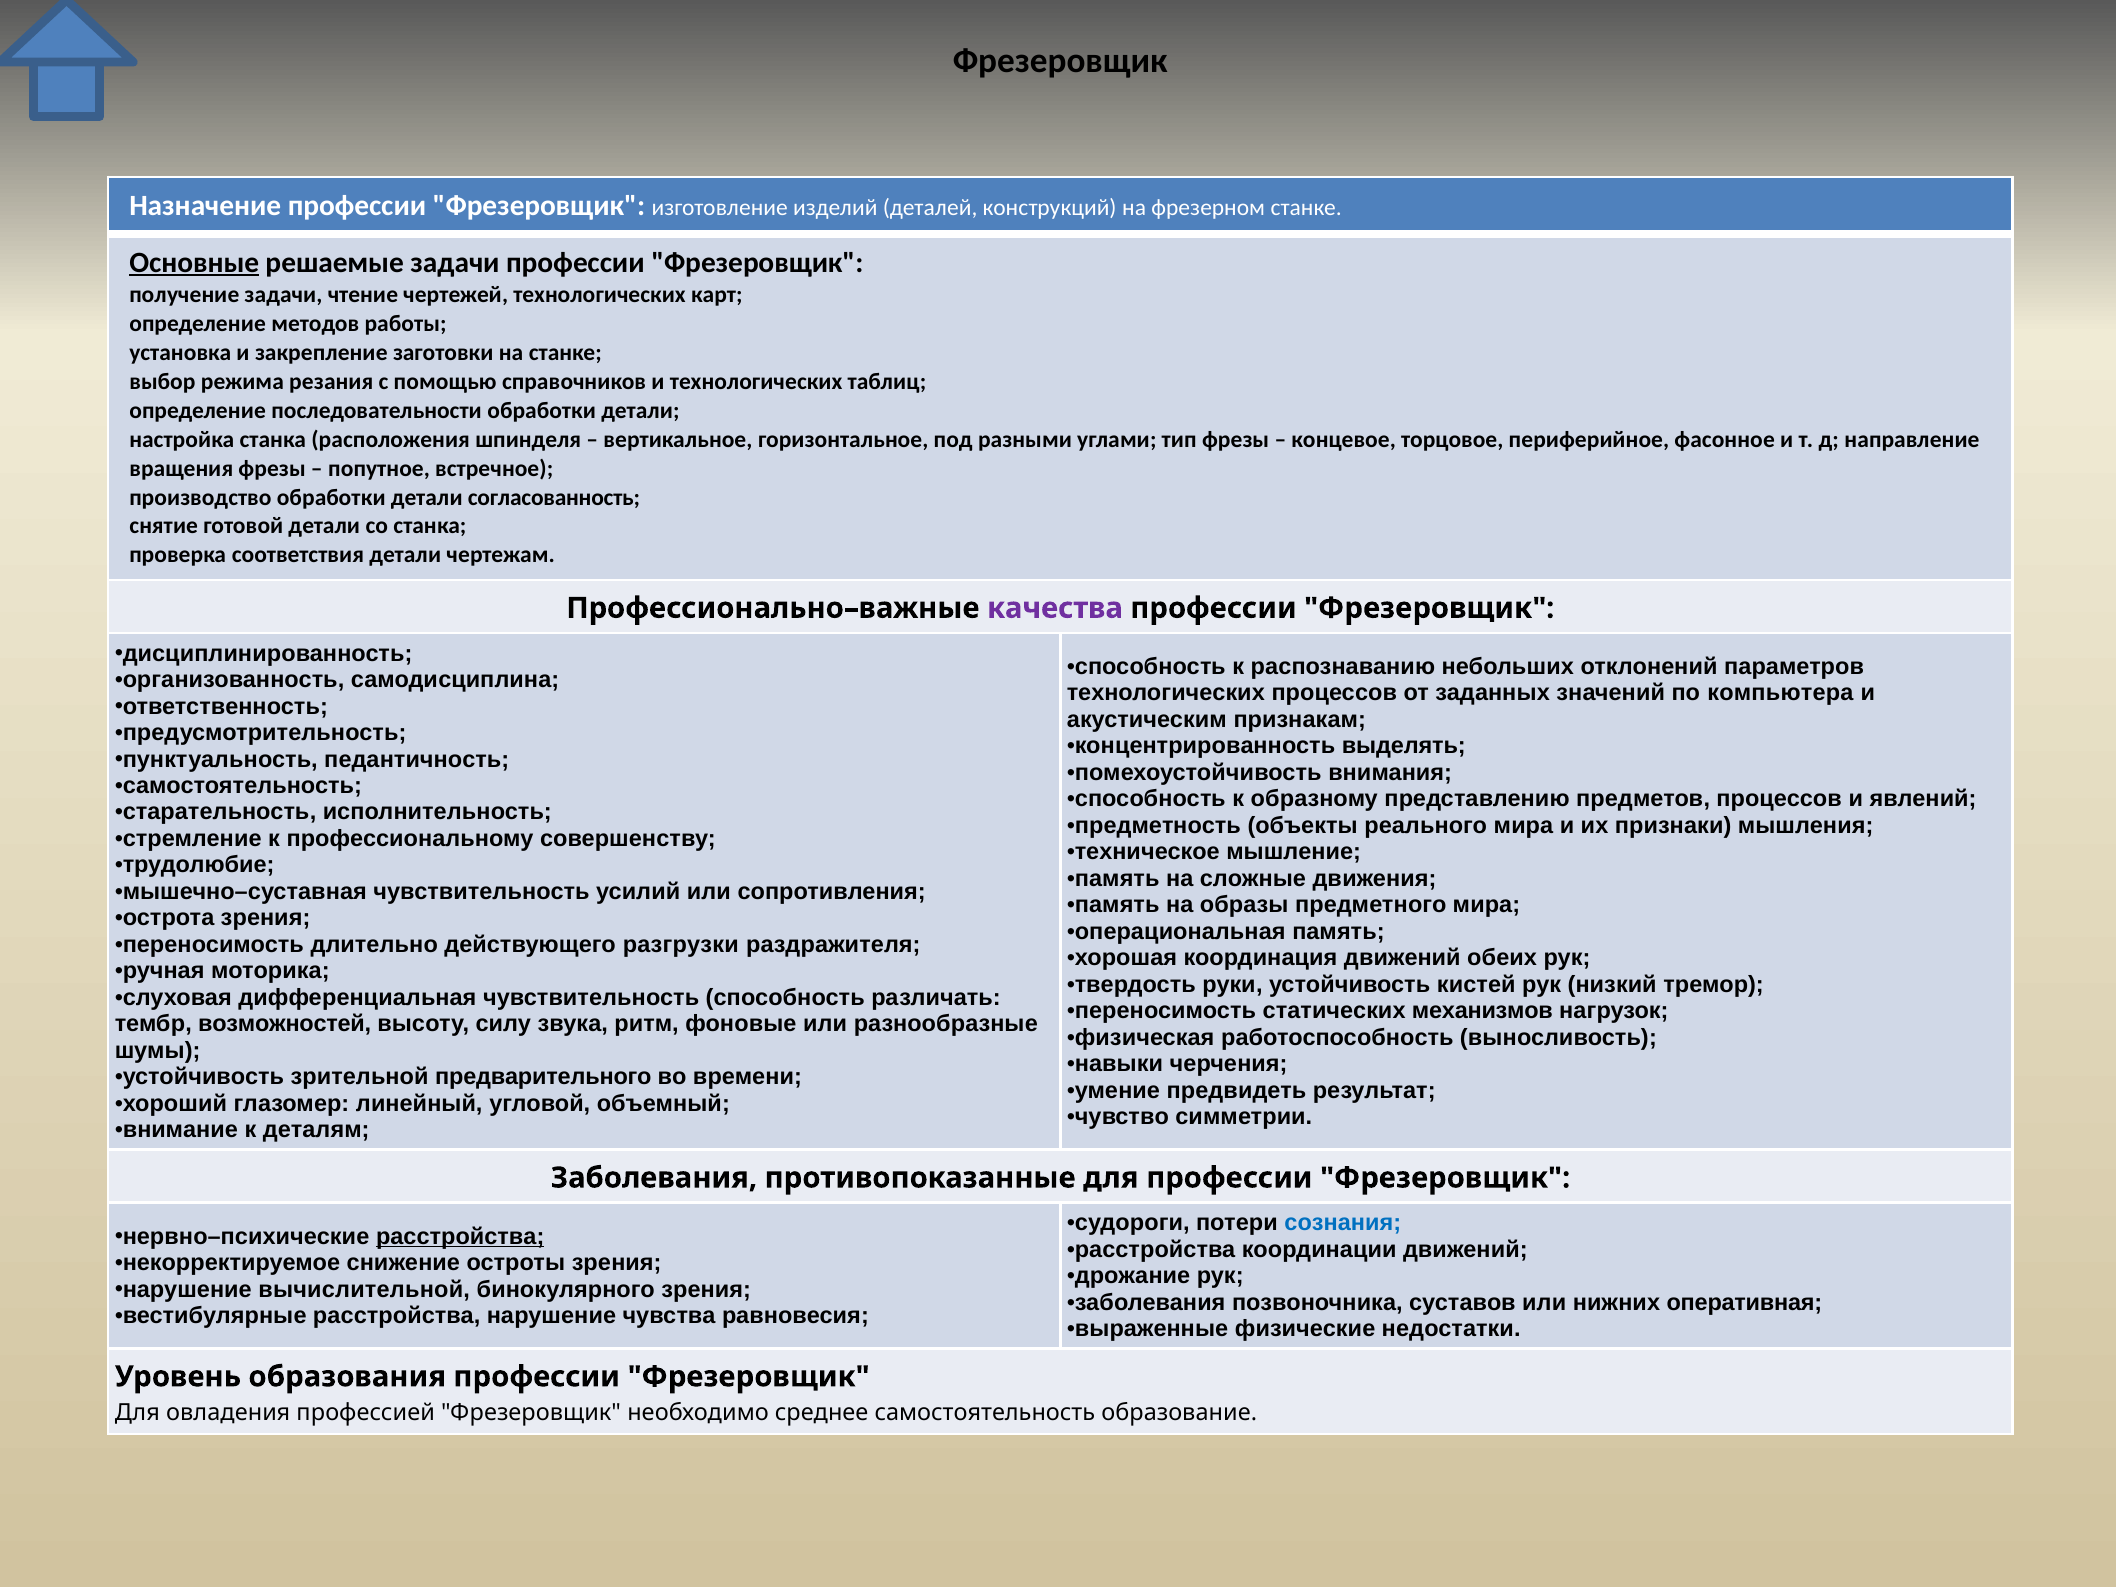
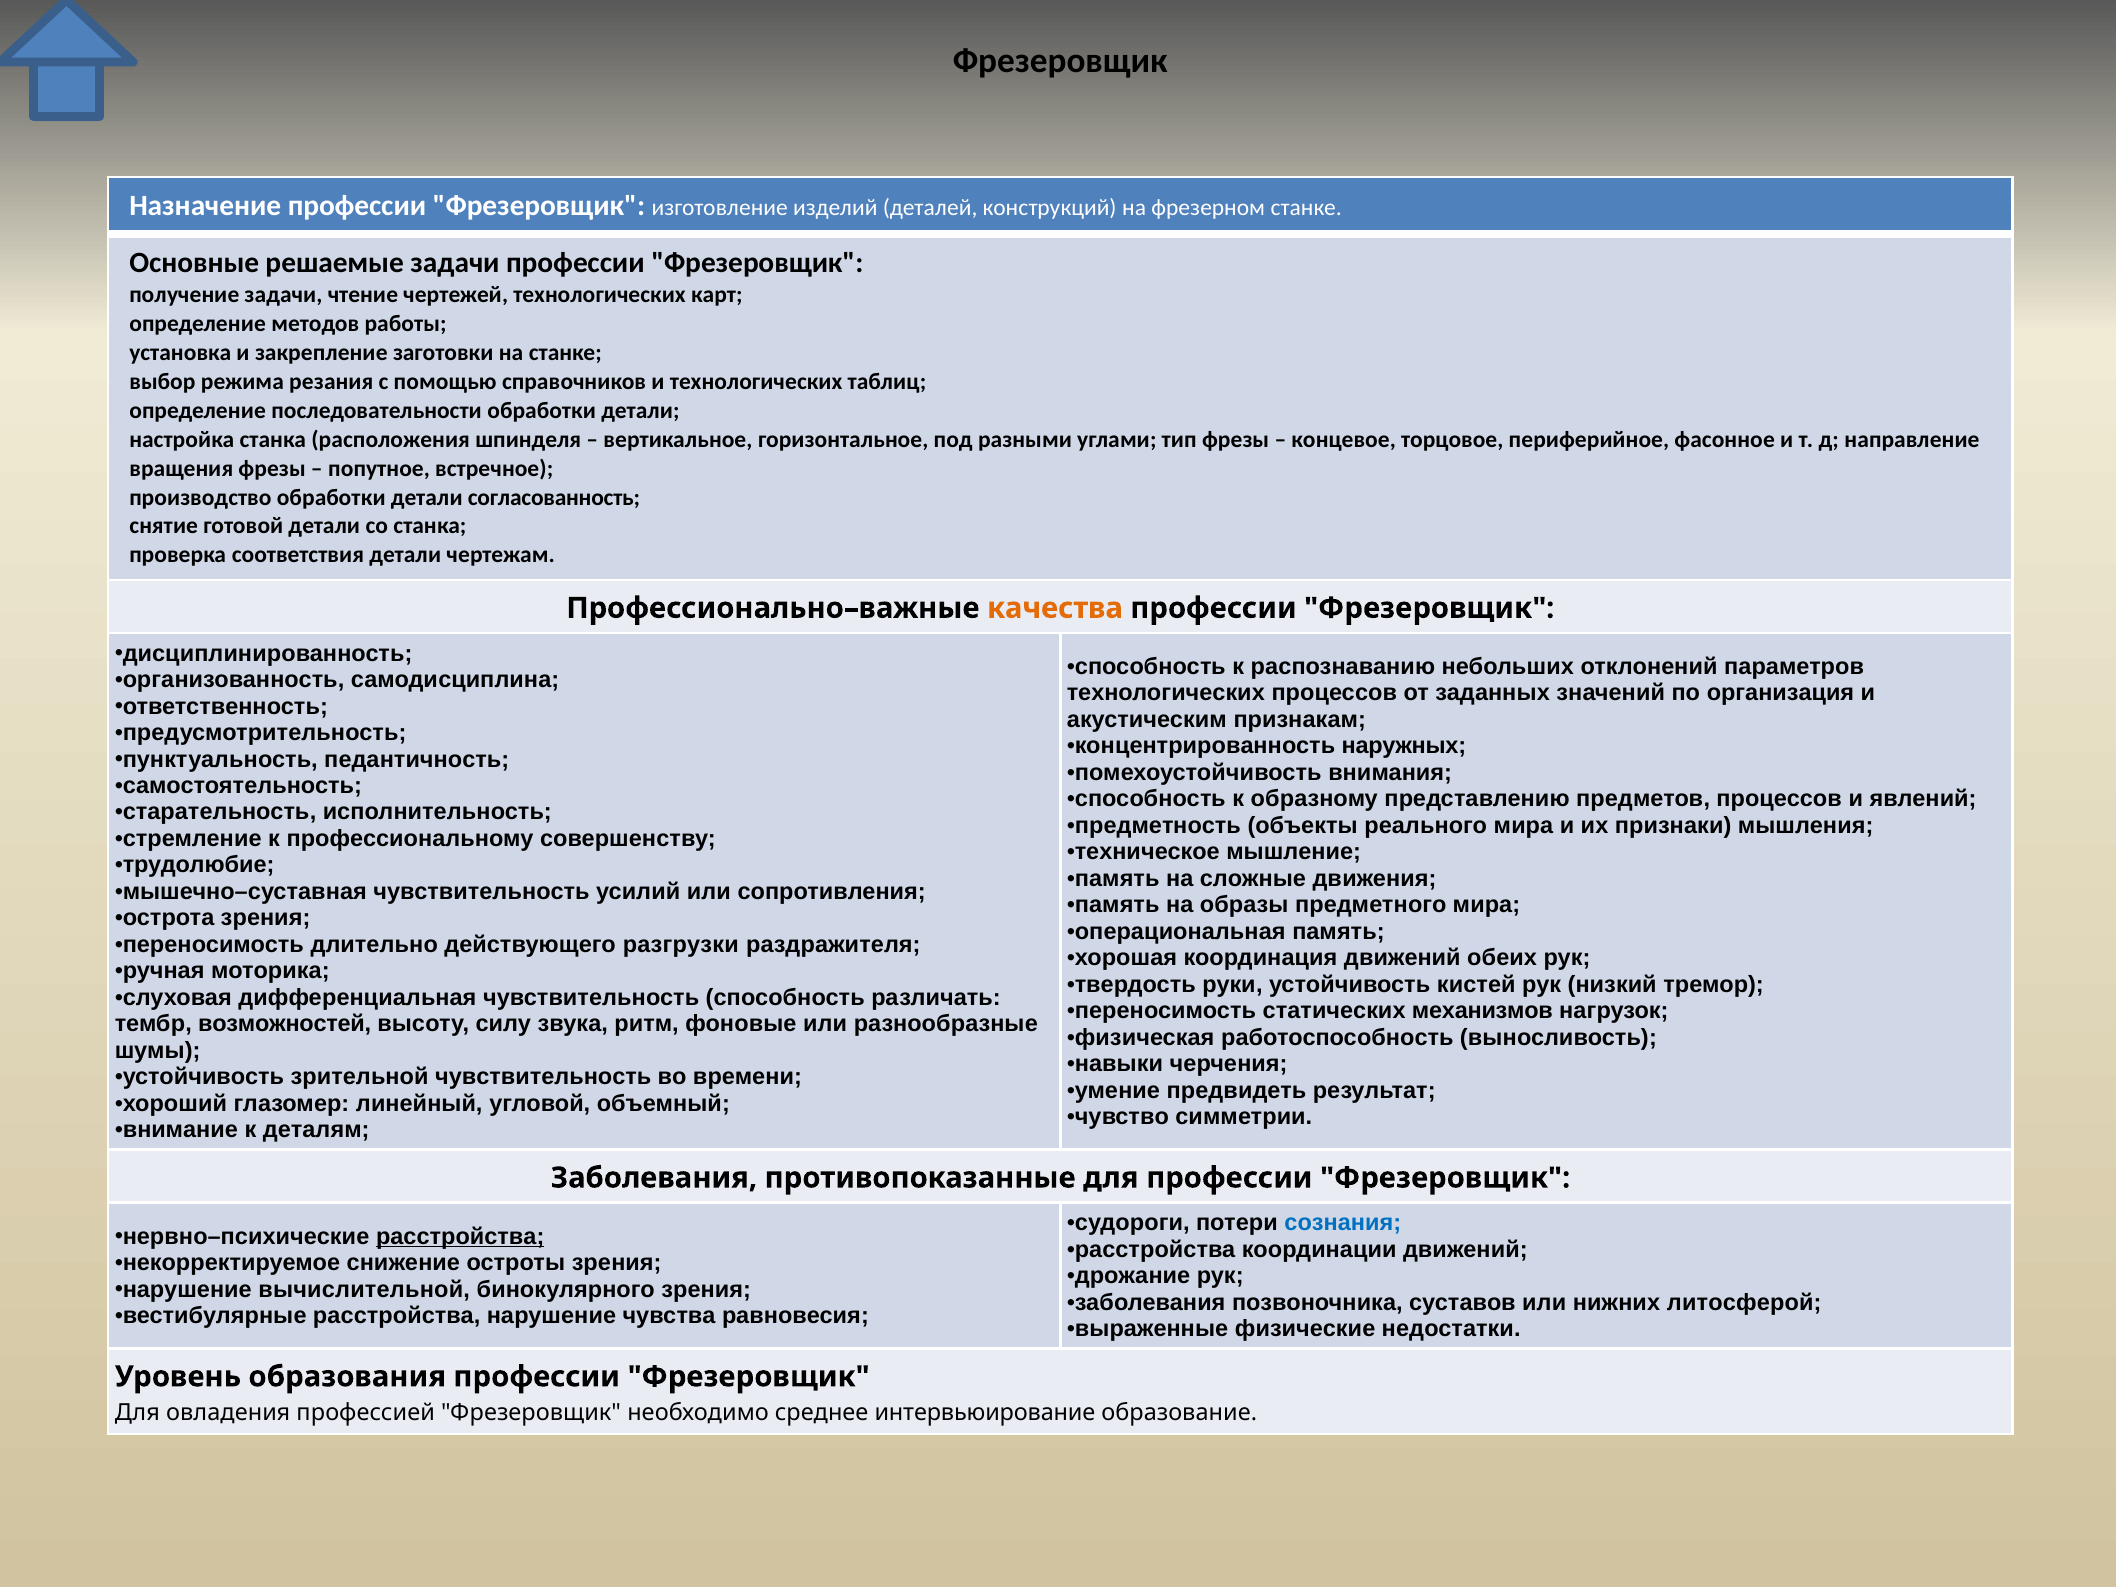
Основные underline: present -> none
качества colour: purple -> orange
компьютера: компьютера -> организация
выделять: выделять -> наружных
зрительной предварительного: предварительного -> чувствительность
оперативная: оперативная -> литосферой
среднее самостоятельность: самостоятельность -> интервьюирование
